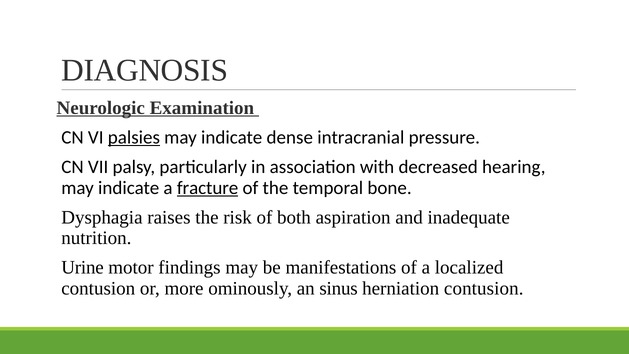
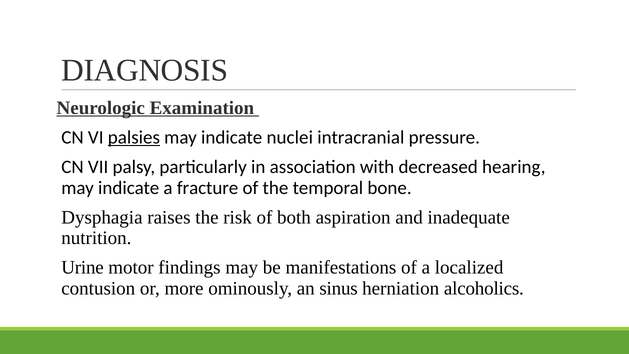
dense: dense -> nuclei
fracture underline: present -> none
herniation contusion: contusion -> alcoholics
